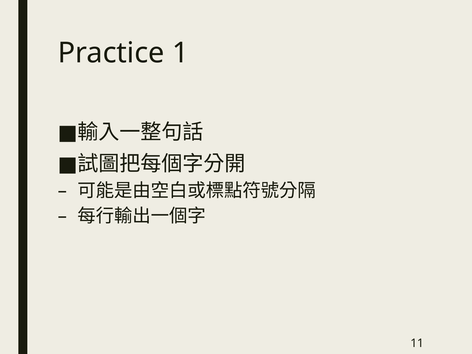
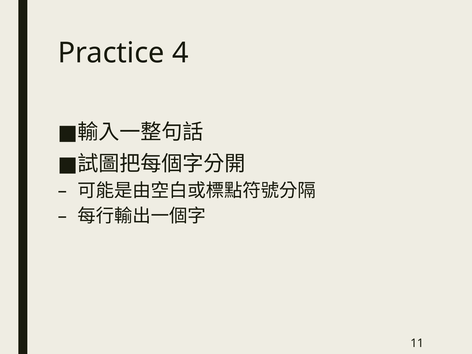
1: 1 -> 4
